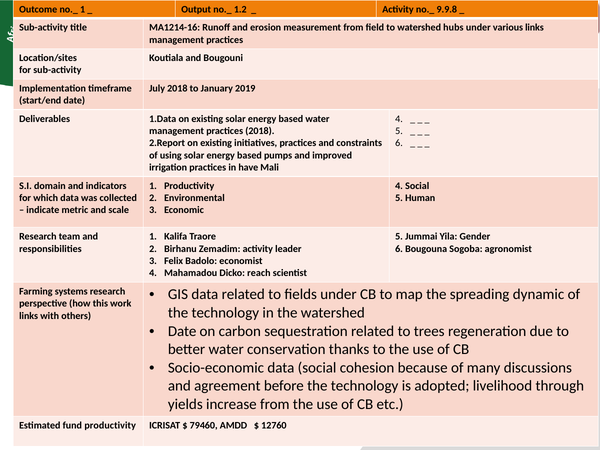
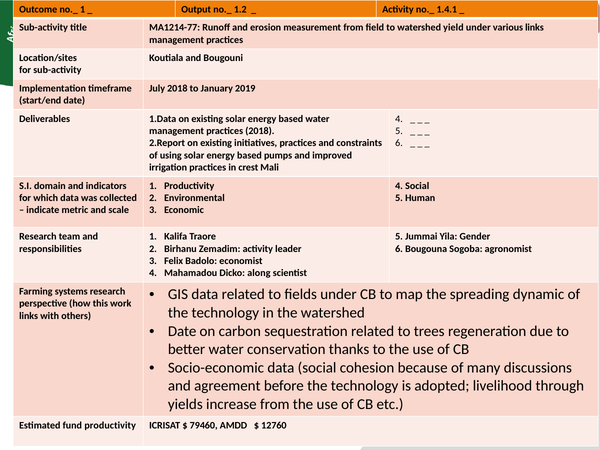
9.9.8: 9.9.8 -> 1.4.1
MA1214-16: MA1214-16 -> MA1214-77
hubs: hubs -> yield
have: have -> crest
reach: reach -> along
